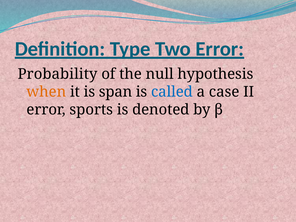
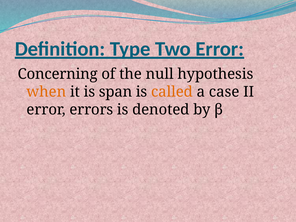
Probability: Probability -> Concerning
called colour: blue -> orange
sports: sports -> errors
